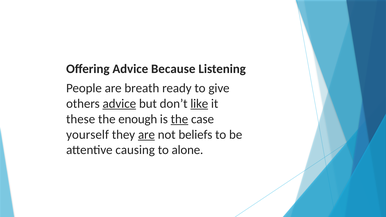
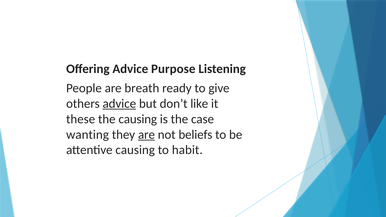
Because: Because -> Purpose
like underline: present -> none
the enough: enough -> causing
the at (179, 119) underline: present -> none
yourself: yourself -> wanting
alone: alone -> habit
